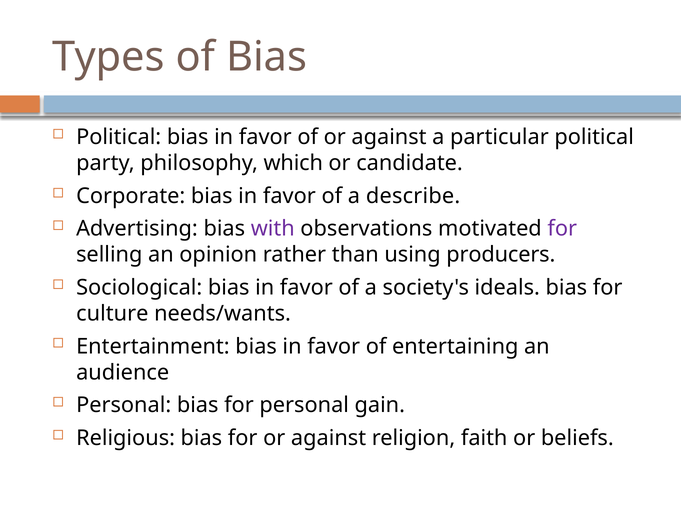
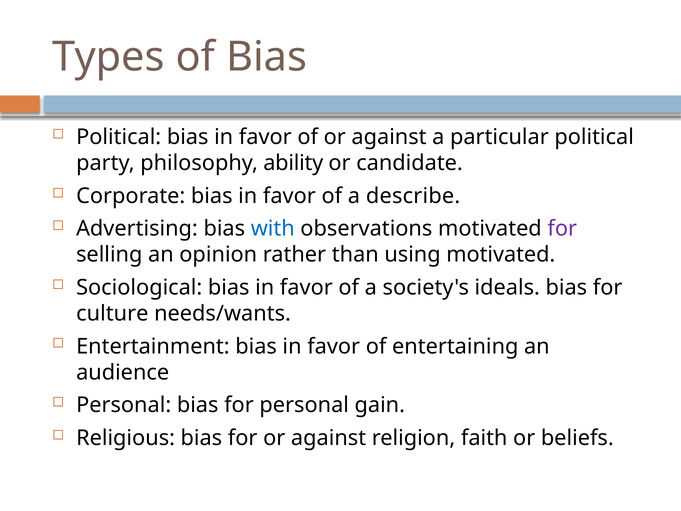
which: which -> ability
with colour: purple -> blue
using producers: producers -> motivated
